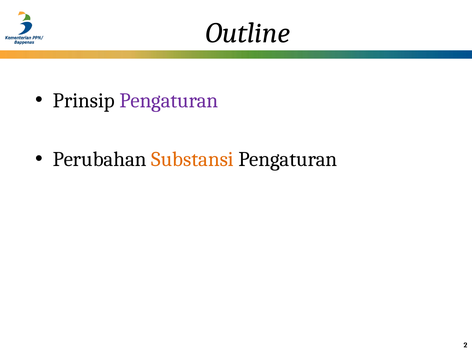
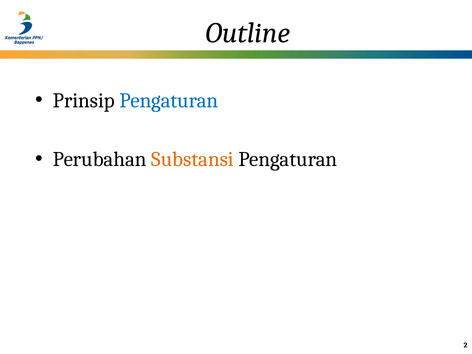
Pengaturan at (169, 100) colour: purple -> blue
